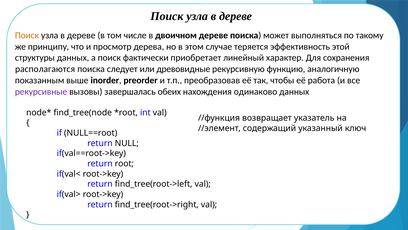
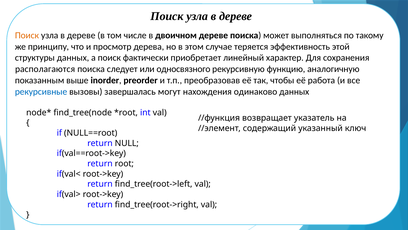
древовидные: древовидные -> односвязного
рекурсивные colour: purple -> blue
обеих: обеих -> могут
